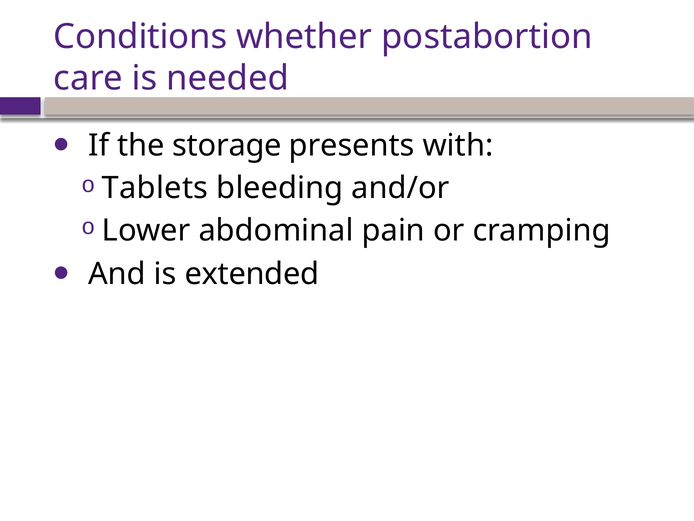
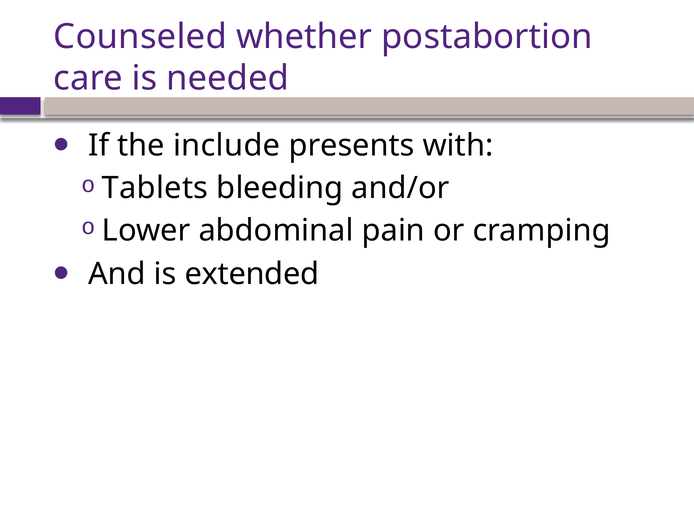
Conditions: Conditions -> Counseled
storage: storage -> include
